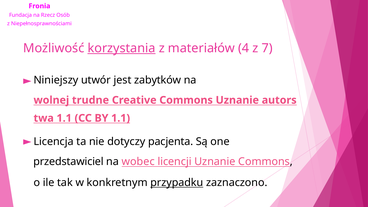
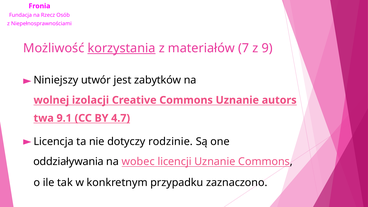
4: 4 -> 7
7: 7 -> 9
trudne: trudne -> izolacji
1.1 at (64, 118): 1.1 -> 9.1
BY 1.1: 1.1 -> 4.7
pacjenta: pacjenta -> rodzinie
przedstawiciel: przedstawiciel -> oddziaływania
przypadku underline: present -> none
